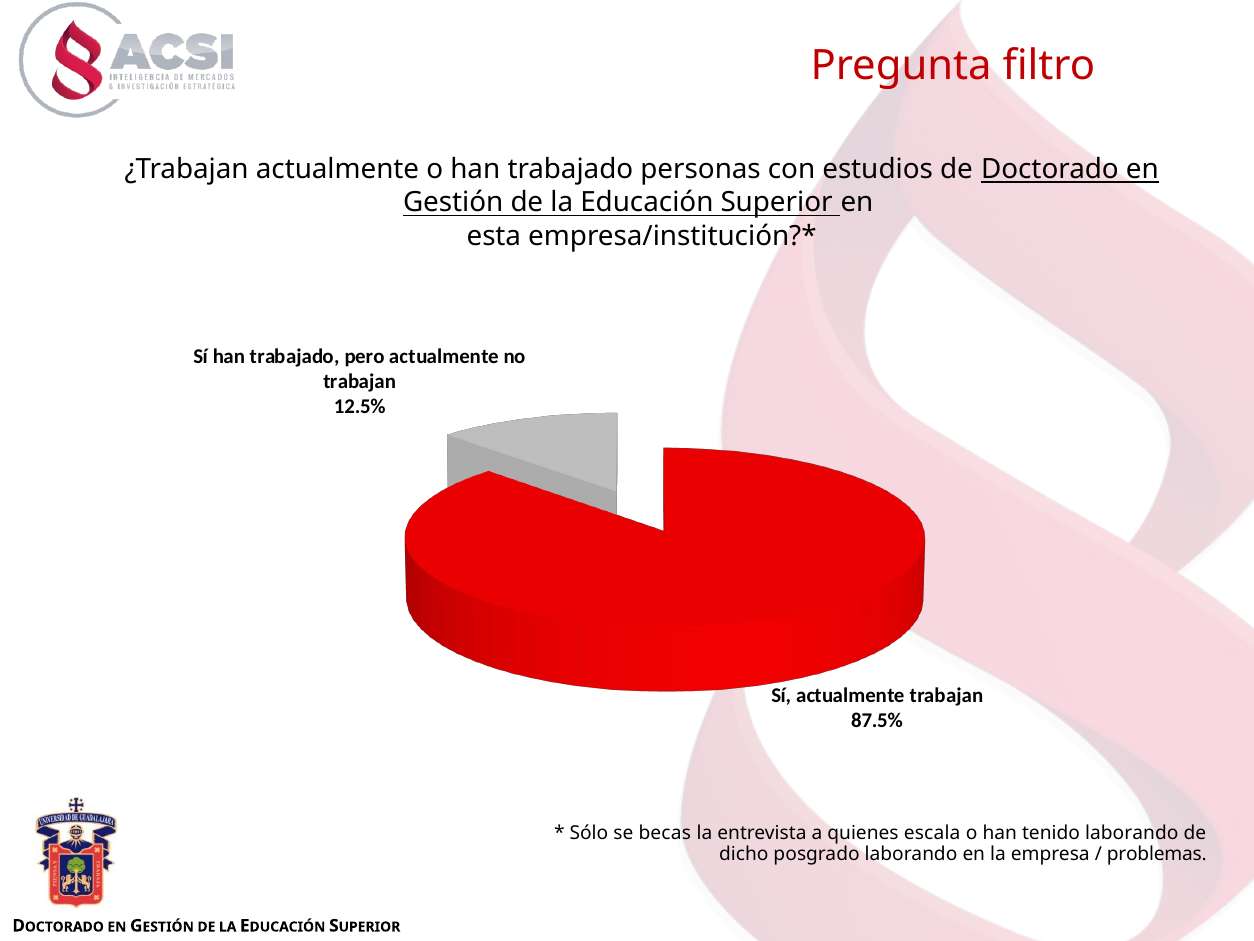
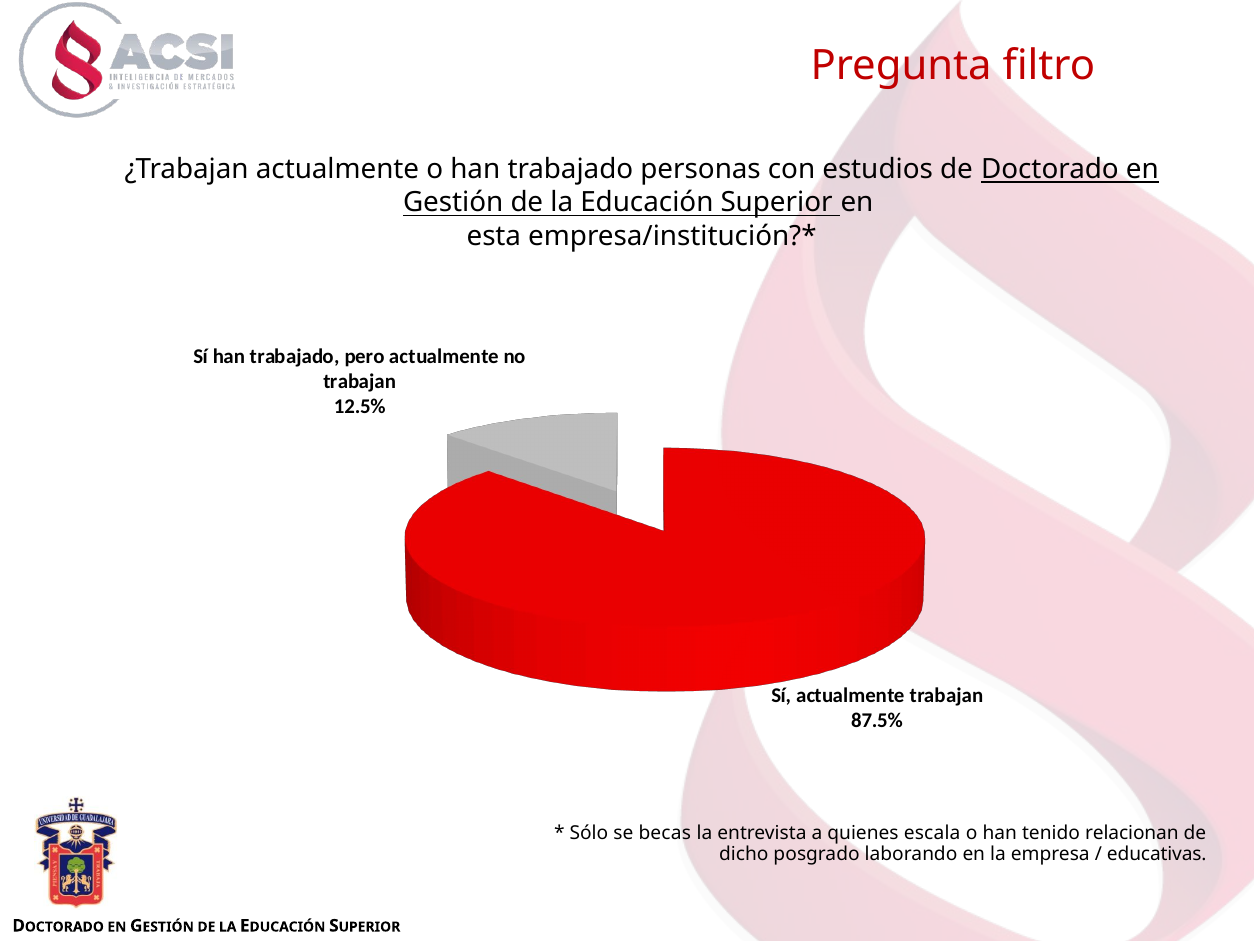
tenido laborando: laborando -> relacionan
problemas: problemas -> educativas
